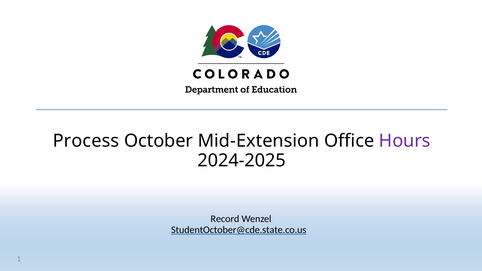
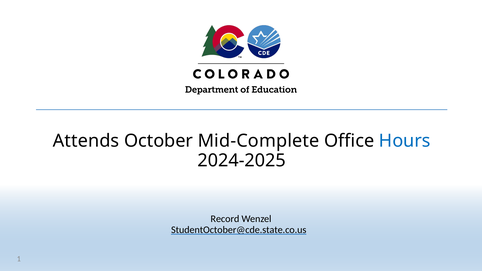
Process: Process -> Attends
Mid-Extension: Mid-Extension -> Mid-Complete
Hours colour: purple -> blue
